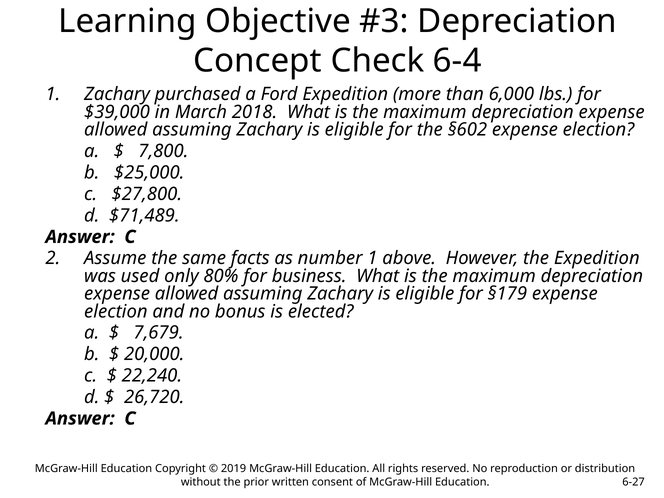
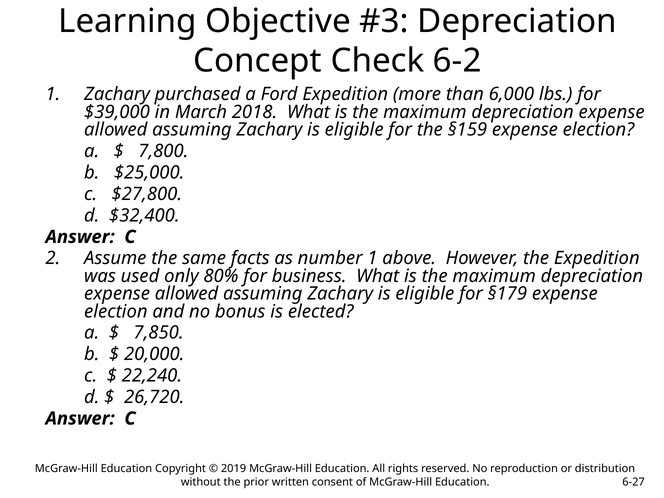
6-4: 6-4 -> 6-2
§602: §602 -> §159
$71,489: $71,489 -> $32,400
7,679: 7,679 -> 7,850
